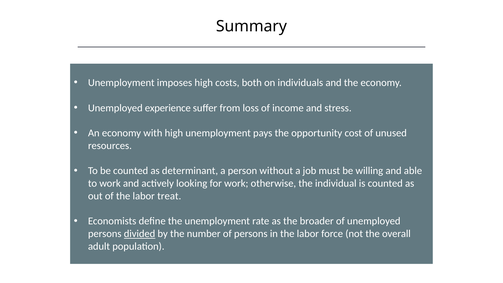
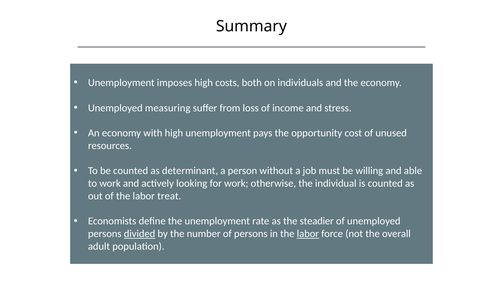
experience: experience -> measuring
broader: broader -> steadier
labor at (308, 234) underline: none -> present
